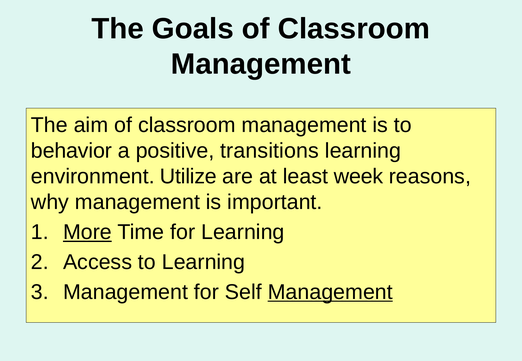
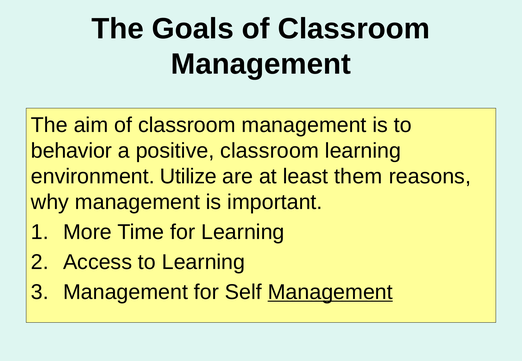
positive transitions: transitions -> classroom
week: week -> them
More underline: present -> none
